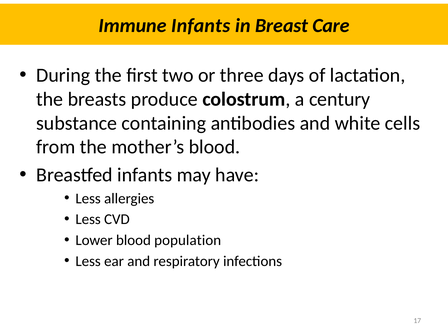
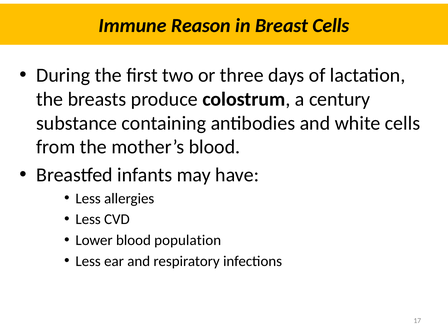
Immune Infants: Infants -> Reason
Breast Care: Care -> Cells
